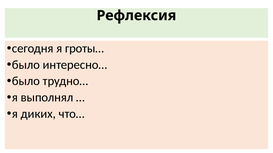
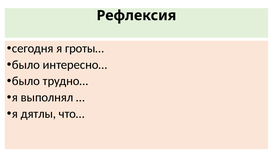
диких: диких -> дятлы
